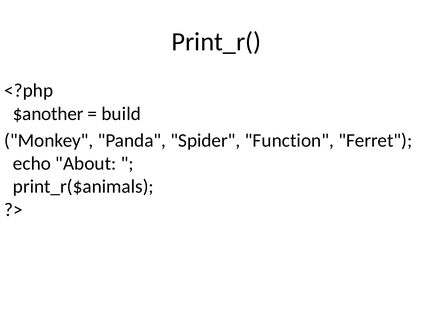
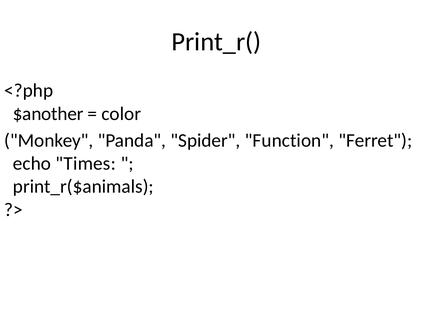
build: build -> color
About: About -> Times
